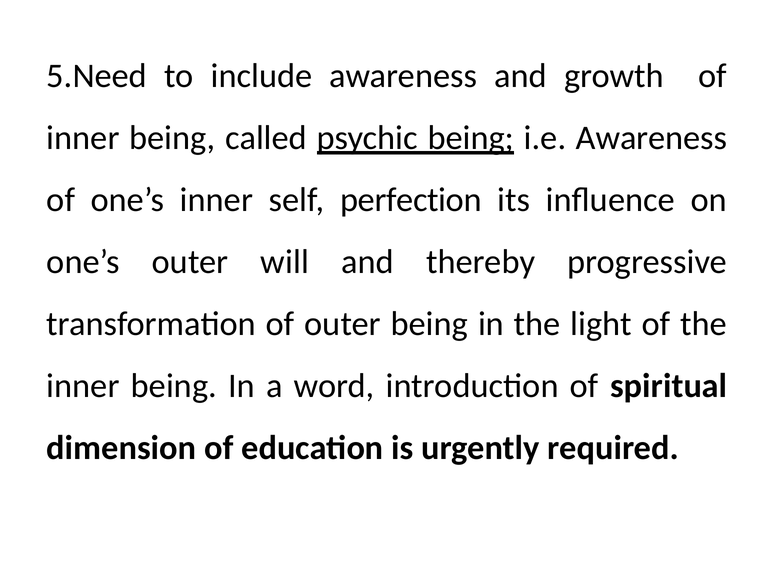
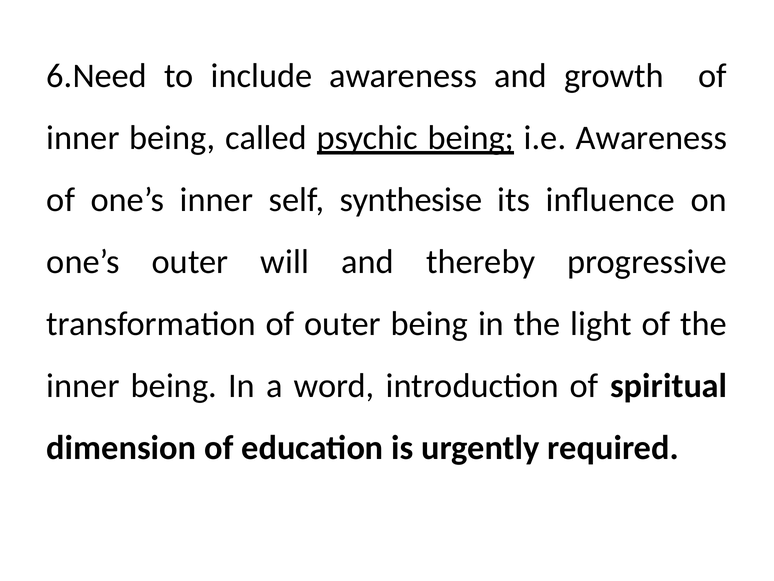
5.Need: 5.Need -> 6.Need
perfection: perfection -> synthesise
